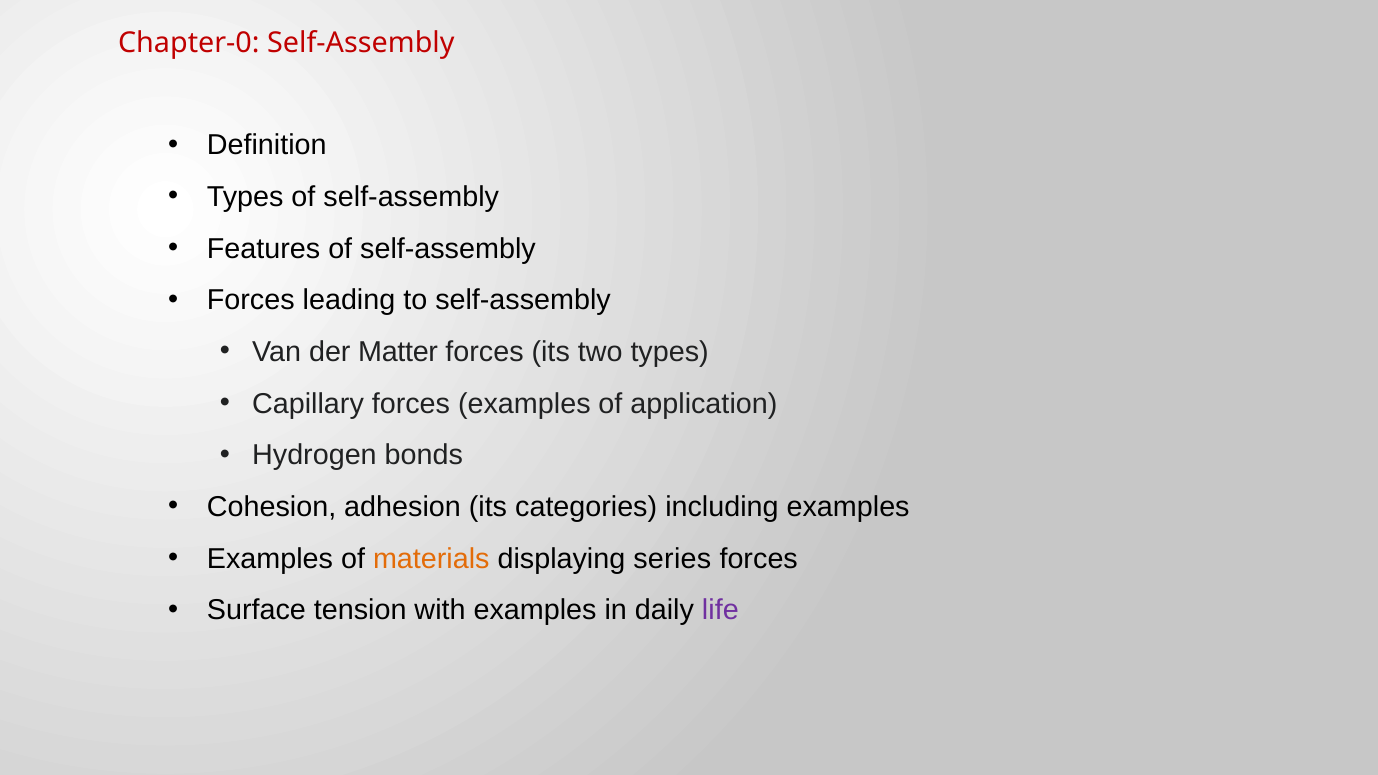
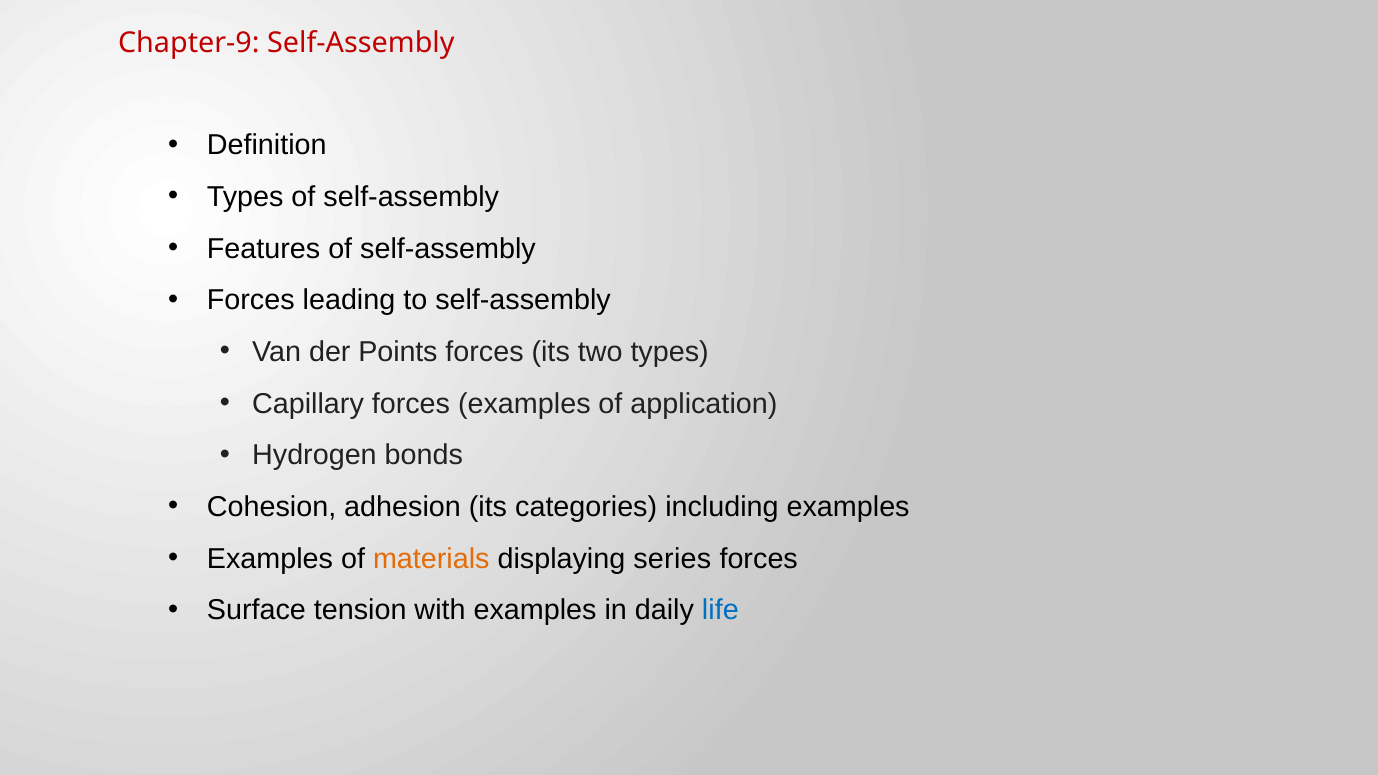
Chapter-0: Chapter-0 -> Chapter-9
Matter: Matter -> Points
life colour: purple -> blue
